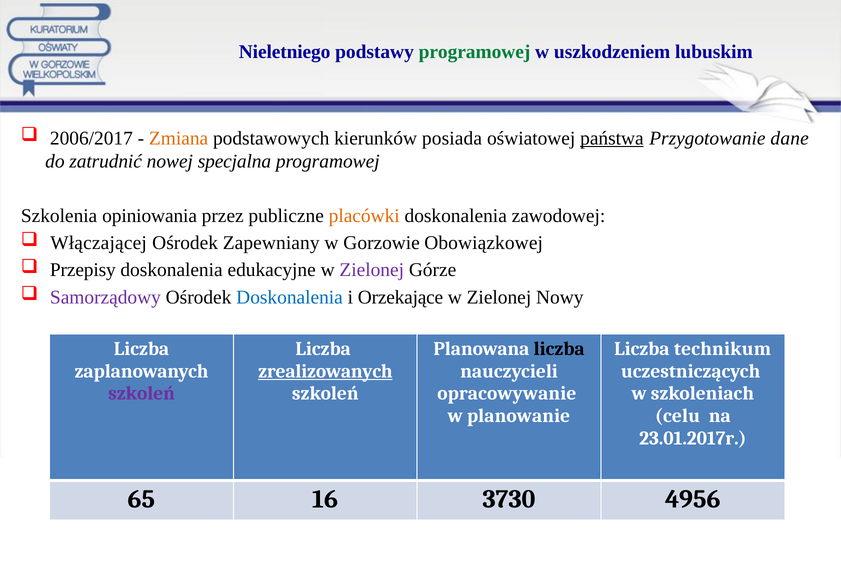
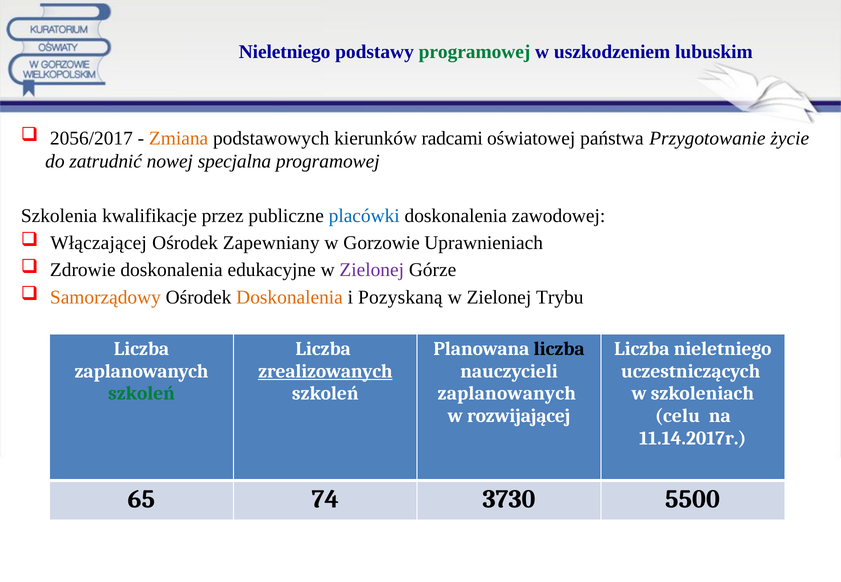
2006/2017: 2006/2017 -> 2056/2017
posiada: posiada -> radcami
państwa underline: present -> none
dane: dane -> życie
opiniowania: opiniowania -> kwalifikacje
placówki colour: orange -> blue
Obowiązkowej: Obowiązkowej -> Uprawnieniach
Przepisy: Przepisy -> Zdrowie
Samorządowy colour: purple -> orange
Doskonalenia at (290, 297) colour: blue -> orange
Orzekające: Orzekające -> Pozyskaną
Nowy: Nowy -> Trybu
Liczba technikum: technikum -> nieletniego
szkoleń at (142, 394) colour: purple -> green
opracowywanie at (507, 394): opracowywanie -> zaplanowanych
planowanie: planowanie -> rozwijającej
23.01.2017r: 23.01.2017r -> 11.14.2017r
16: 16 -> 74
4956: 4956 -> 5500
